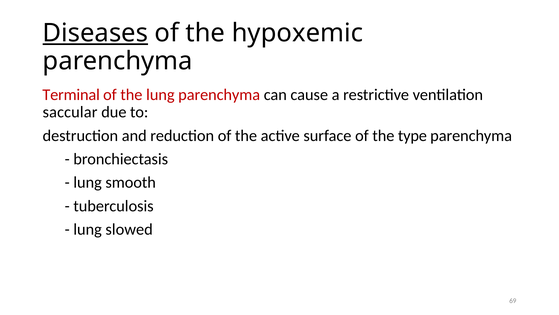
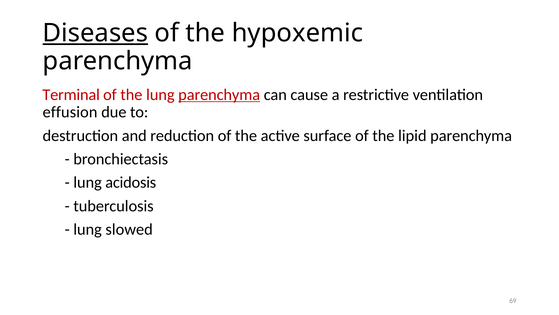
parenchyma at (219, 94) underline: none -> present
saccular: saccular -> effusion
type: type -> lipid
smooth: smooth -> acidosis
